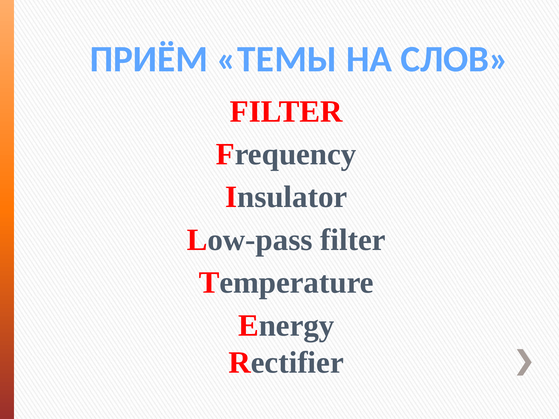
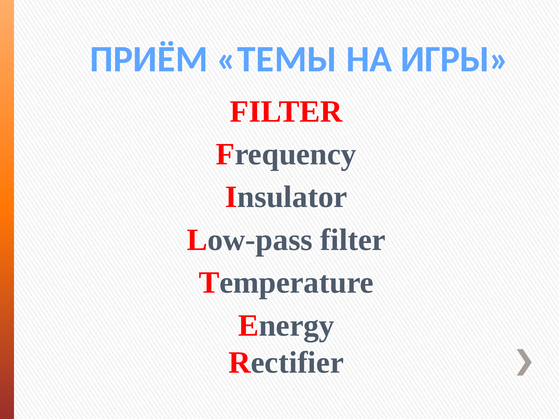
СЛОВ: СЛОВ -> ИГРЫ
